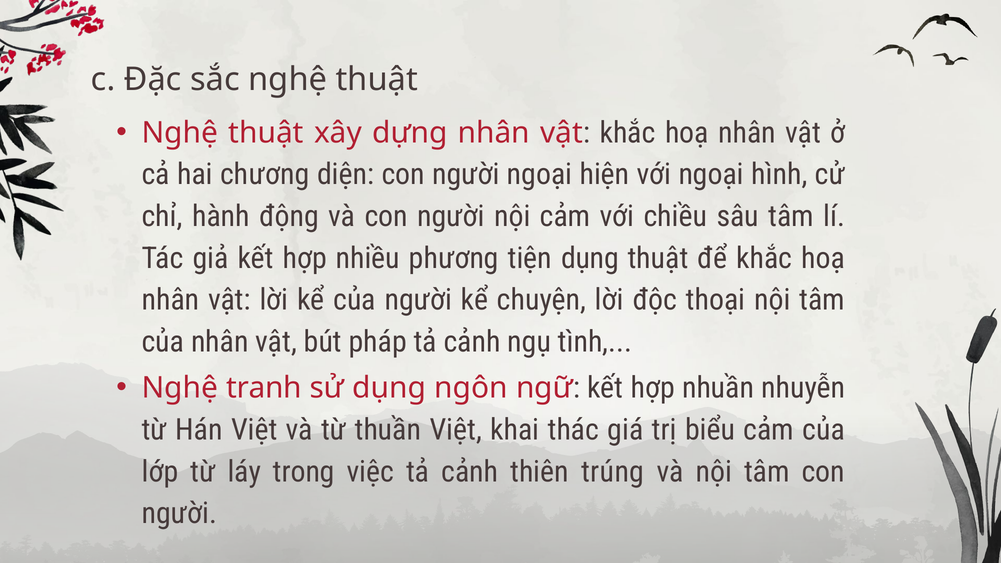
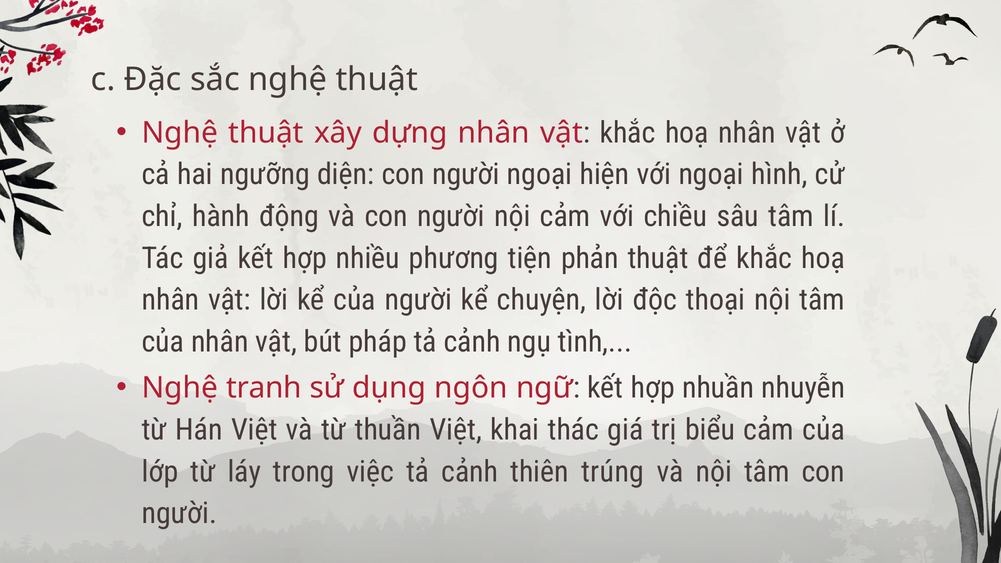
chương: chương -> ngưỡng
dụng: dụng -> phản
